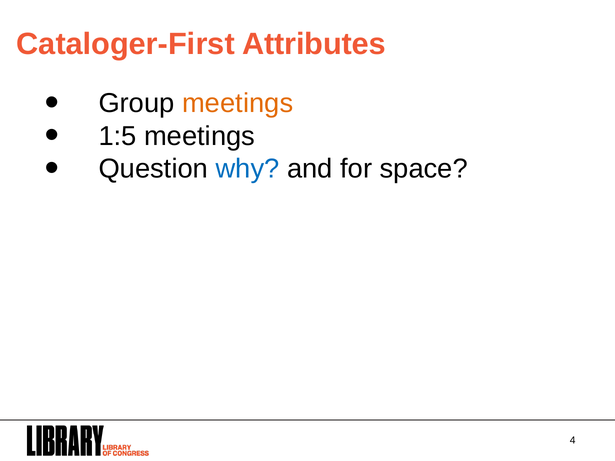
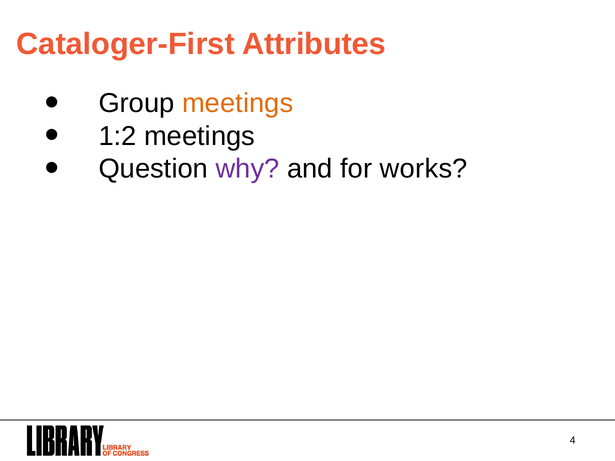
1:5: 1:5 -> 1:2
why colour: blue -> purple
space: space -> works
